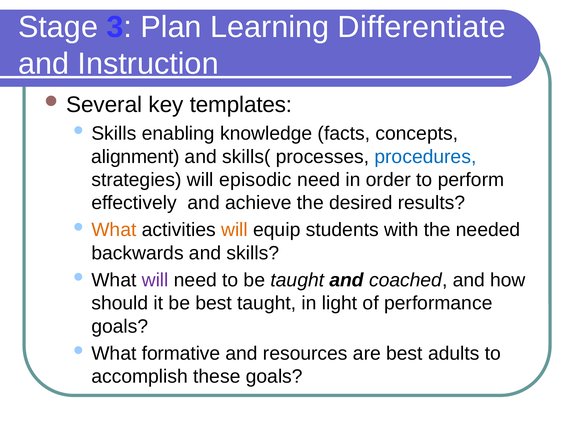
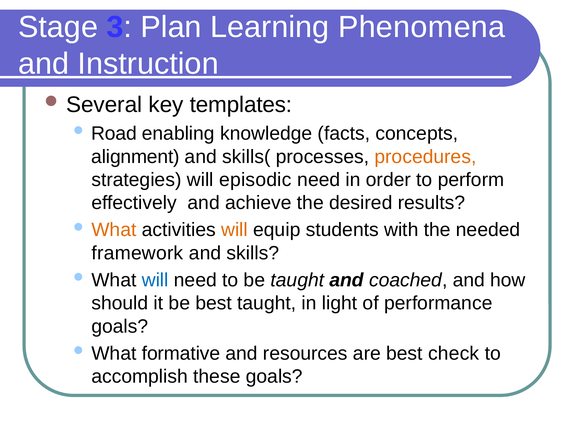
Differentiate: Differentiate -> Phenomena
Skills at (114, 134): Skills -> Road
procedures colour: blue -> orange
backwards: backwards -> framework
will at (155, 280) colour: purple -> blue
adults: adults -> check
